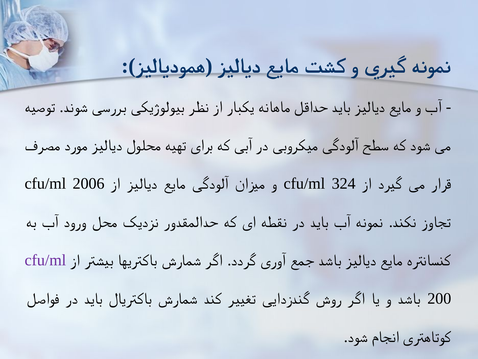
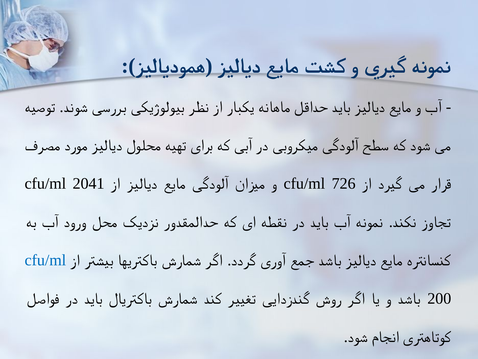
2006: 2006 -> 2041
324: 324 -> 726
cfu/ml at (45, 260) colour: purple -> blue
